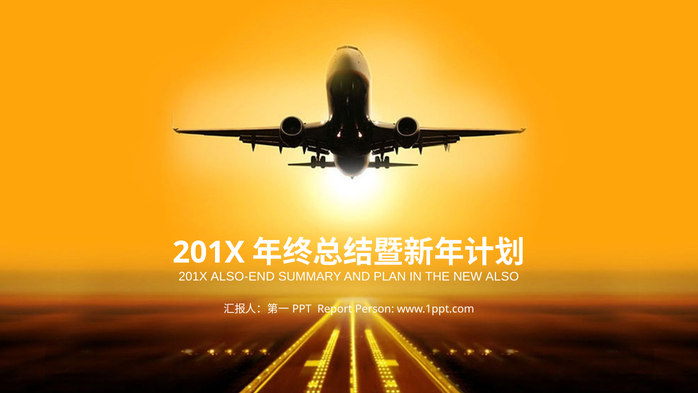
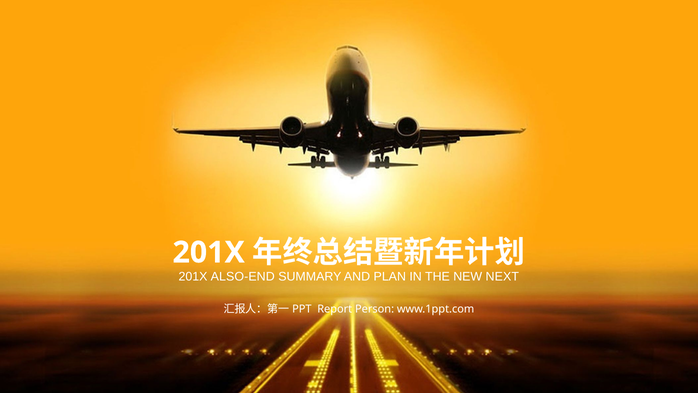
ALSO: ALSO -> NEXT
